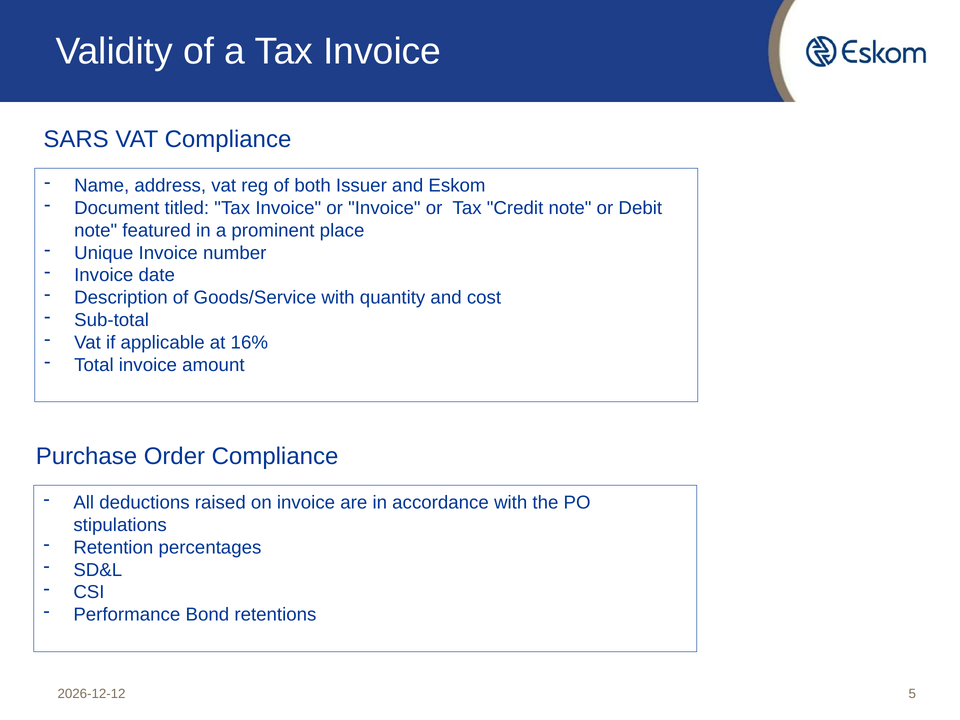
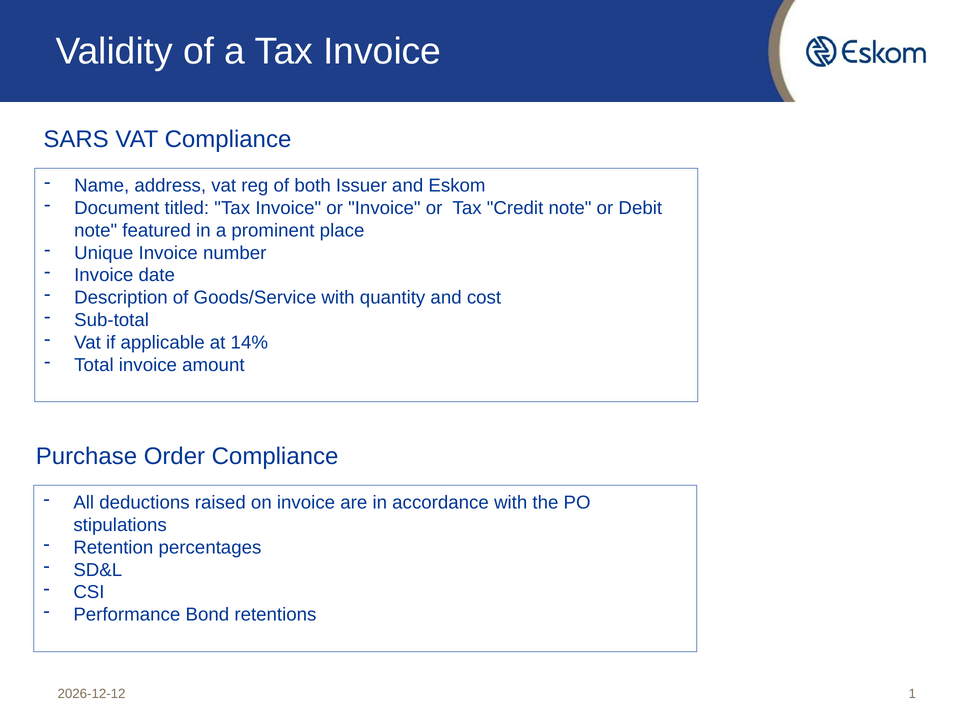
16%: 16% -> 14%
5: 5 -> 1
